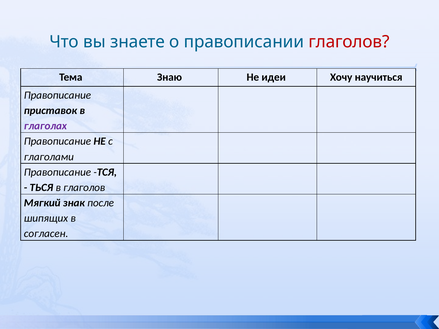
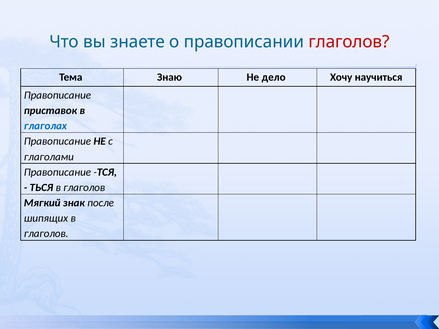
идеи: идеи -> дело
глаголах colour: purple -> blue
согласен at (46, 234): согласен -> глаголов
